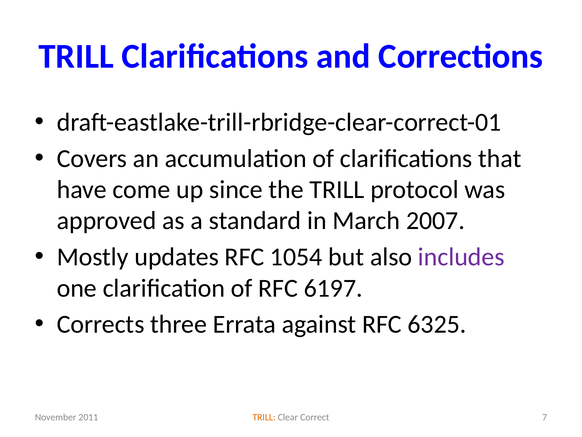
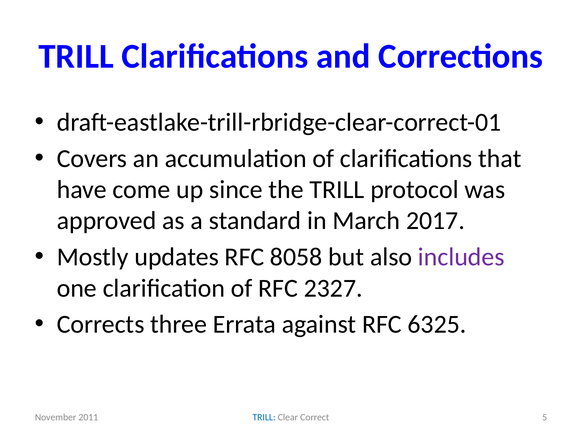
2007: 2007 -> 2017
1054: 1054 -> 8058
6197: 6197 -> 2327
TRILL at (264, 417) colour: orange -> blue
7: 7 -> 5
